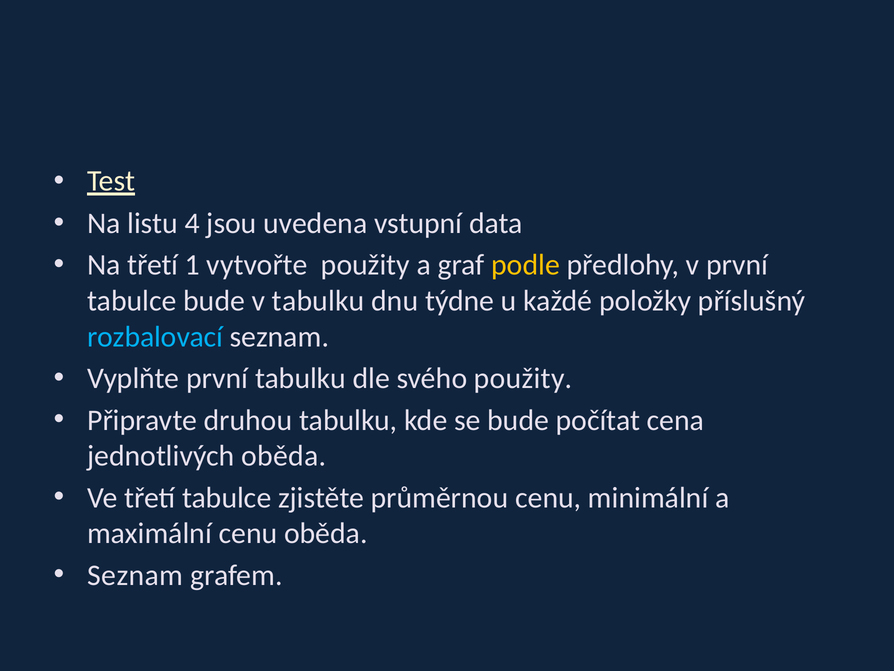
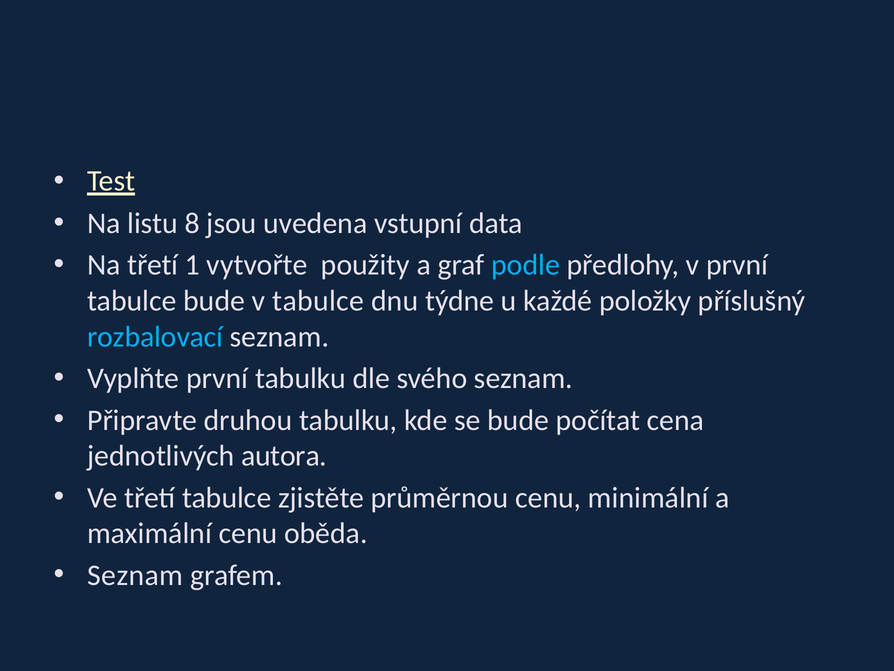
4: 4 -> 8
podle colour: yellow -> light blue
v tabulku: tabulku -> tabulce
svého použity: použity -> seznam
jednotlivých oběda: oběda -> autora
